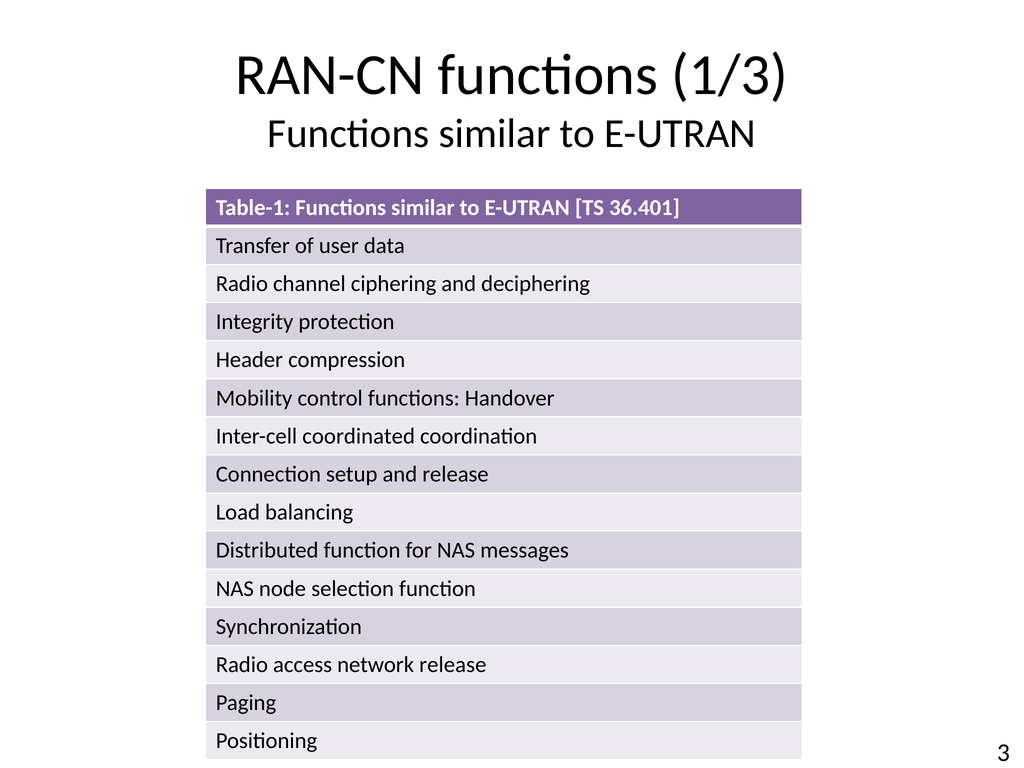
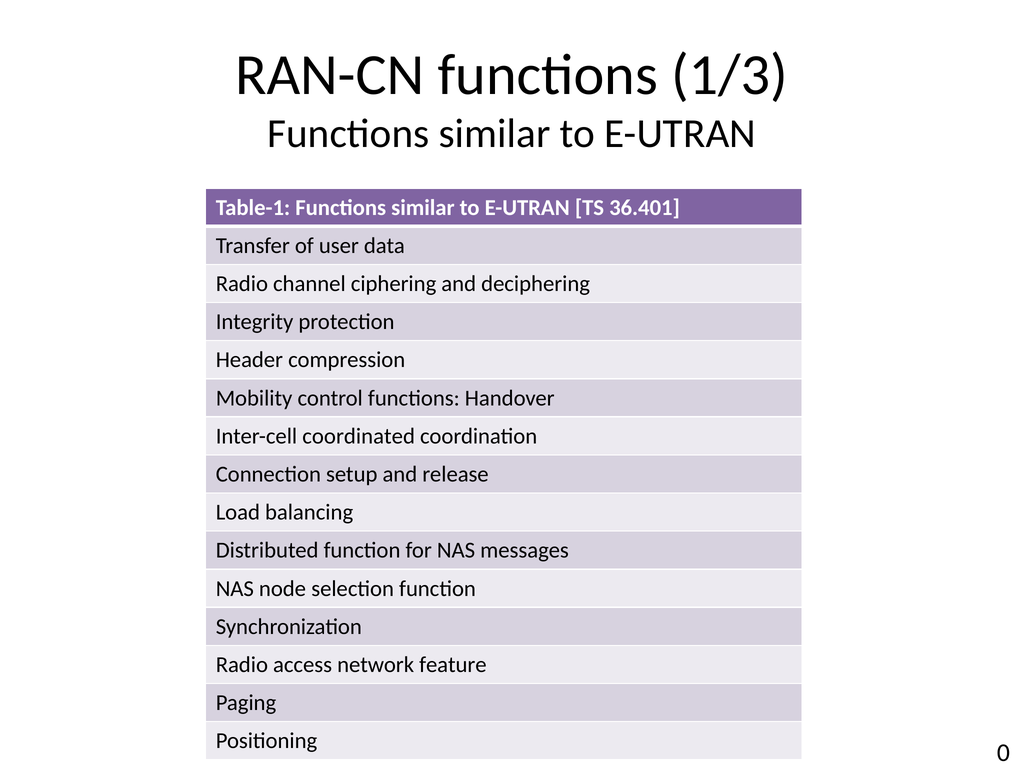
network release: release -> feature
3: 3 -> 0
